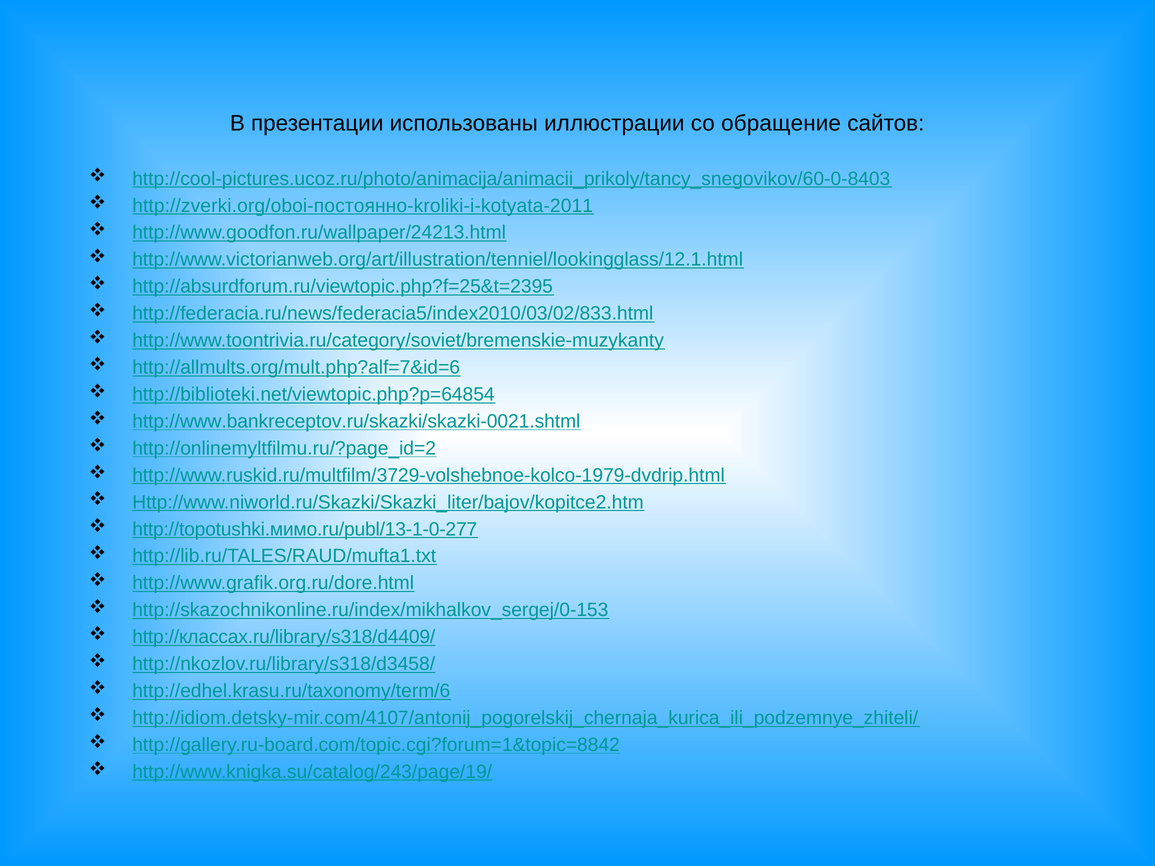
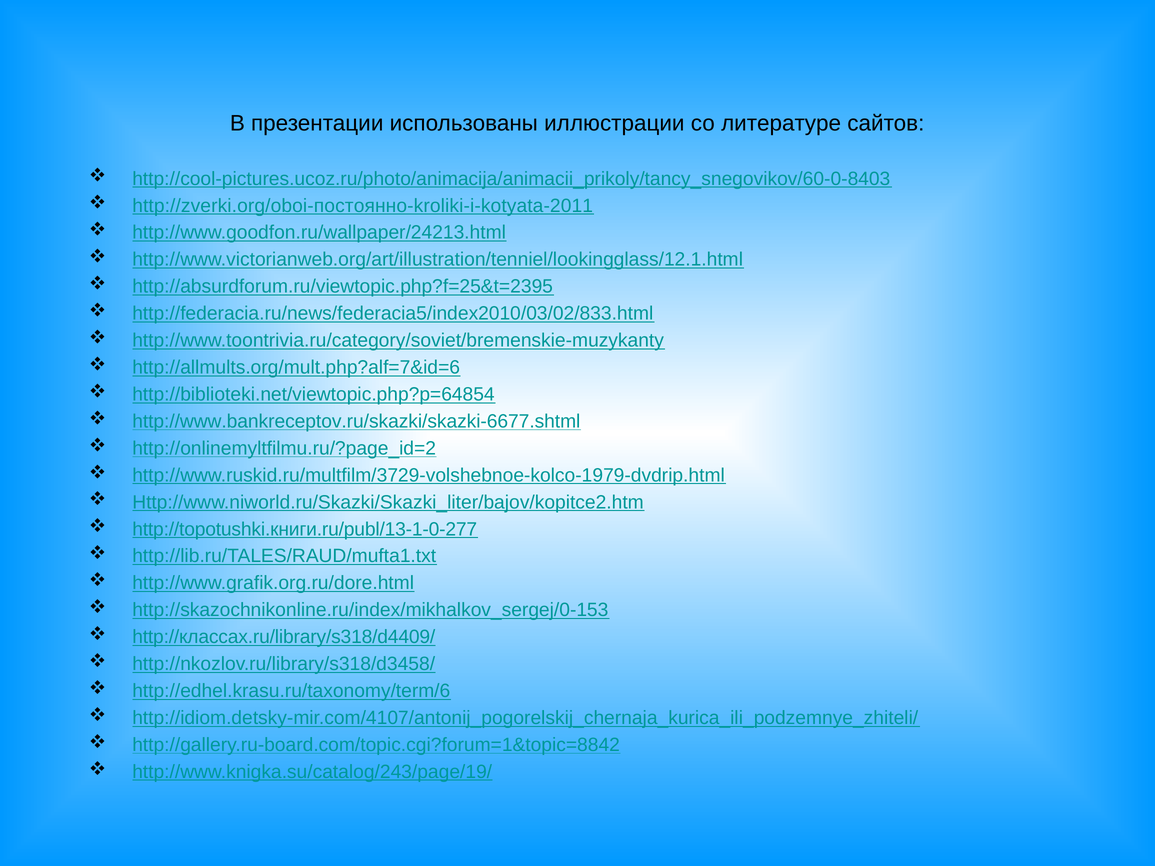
обращение: обращение -> литературе
http://www.bankreceptov.ru/skazki/skazki-0021.shtml: http://www.bankreceptov.ru/skazki/skazki-0021.shtml -> http://www.bankreceptov.ru/skazki/skazki-6677.shtml
http://topotushki.мимо.ru/publ/13-1-0-277: http://topotushki.мимо.ru/publ/13-1-0-277 -> http://topotushki.книги.ru/publ/13-1-0-277
